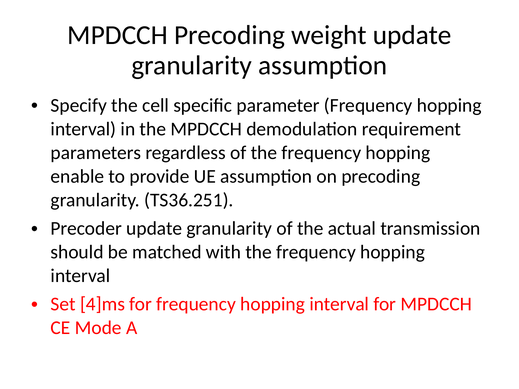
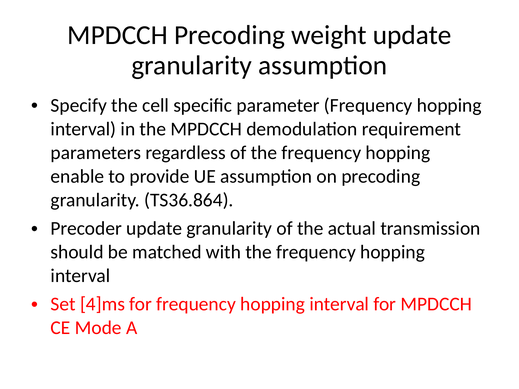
TS36.251: TS36.251 -> TS36.864
